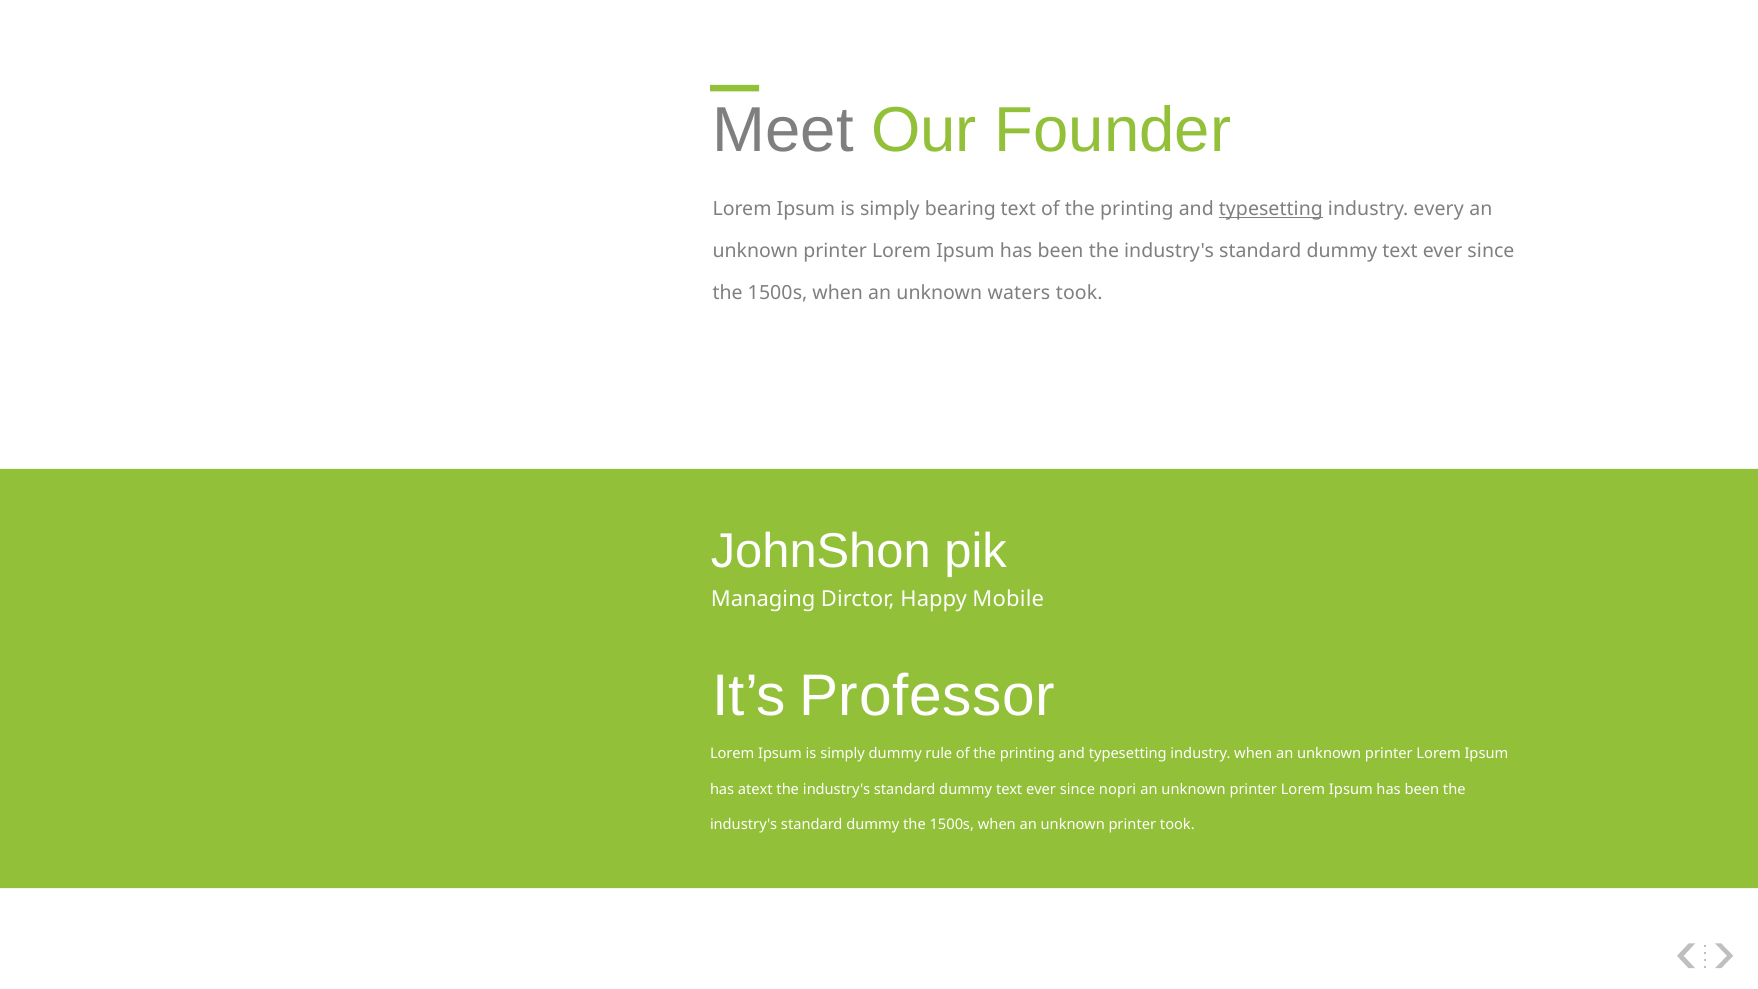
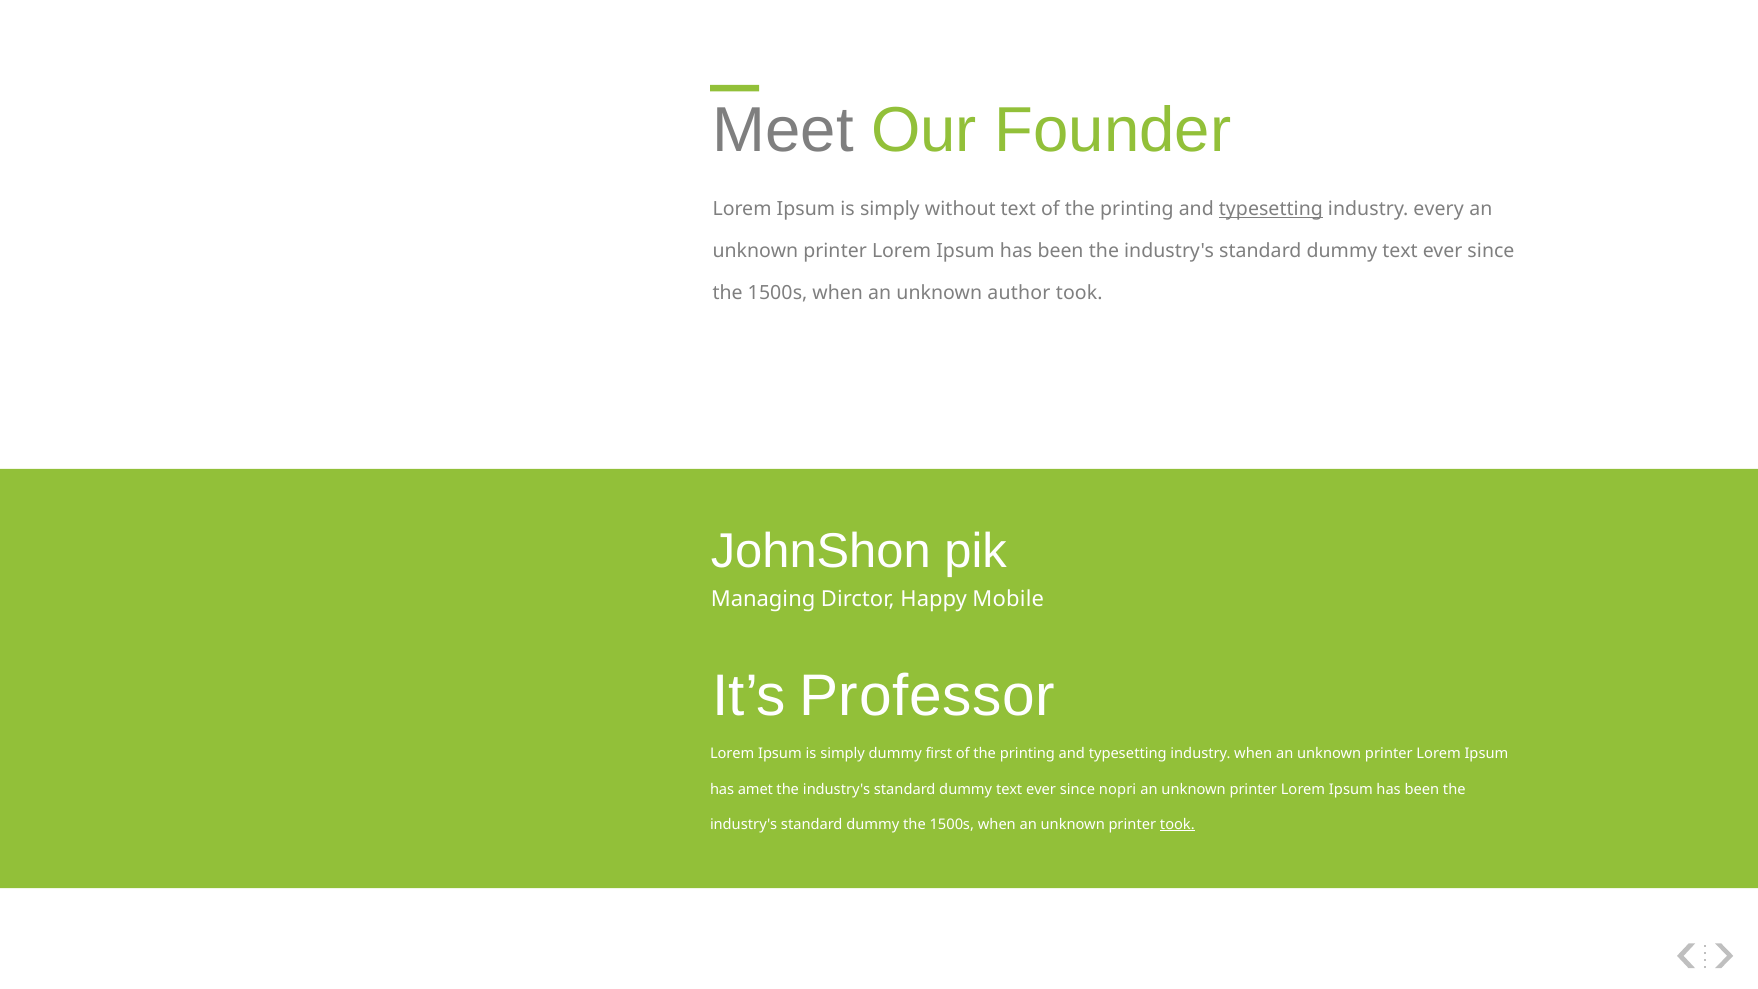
bearing: bearing -> without
waters: waters -> author
rule: rule -> first
atext: atext -> amet
took at (1177, 824) underline: none -> present
